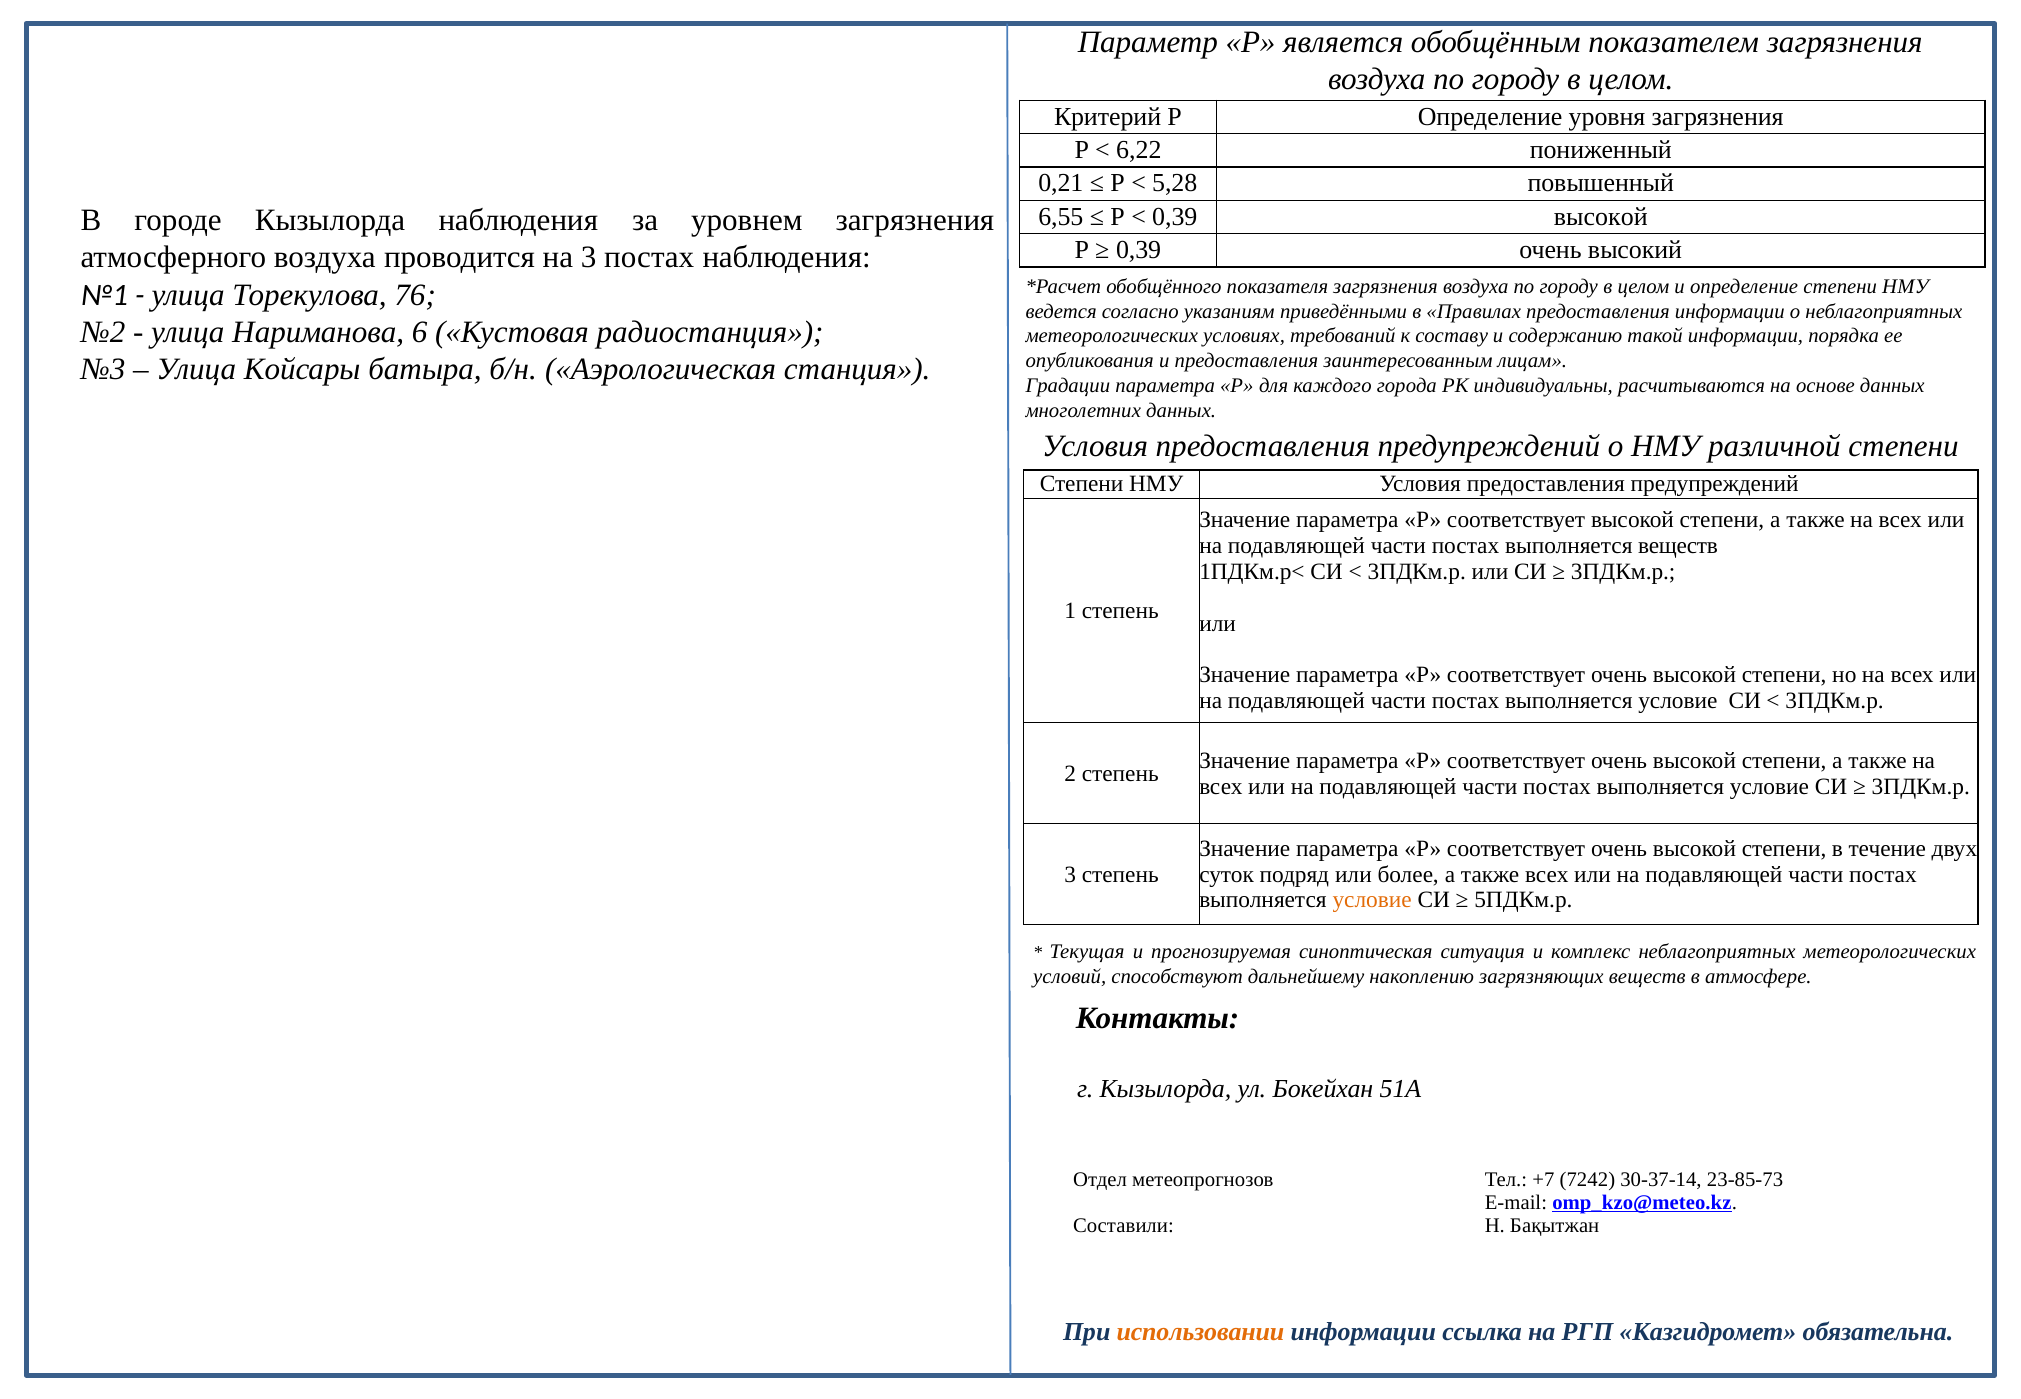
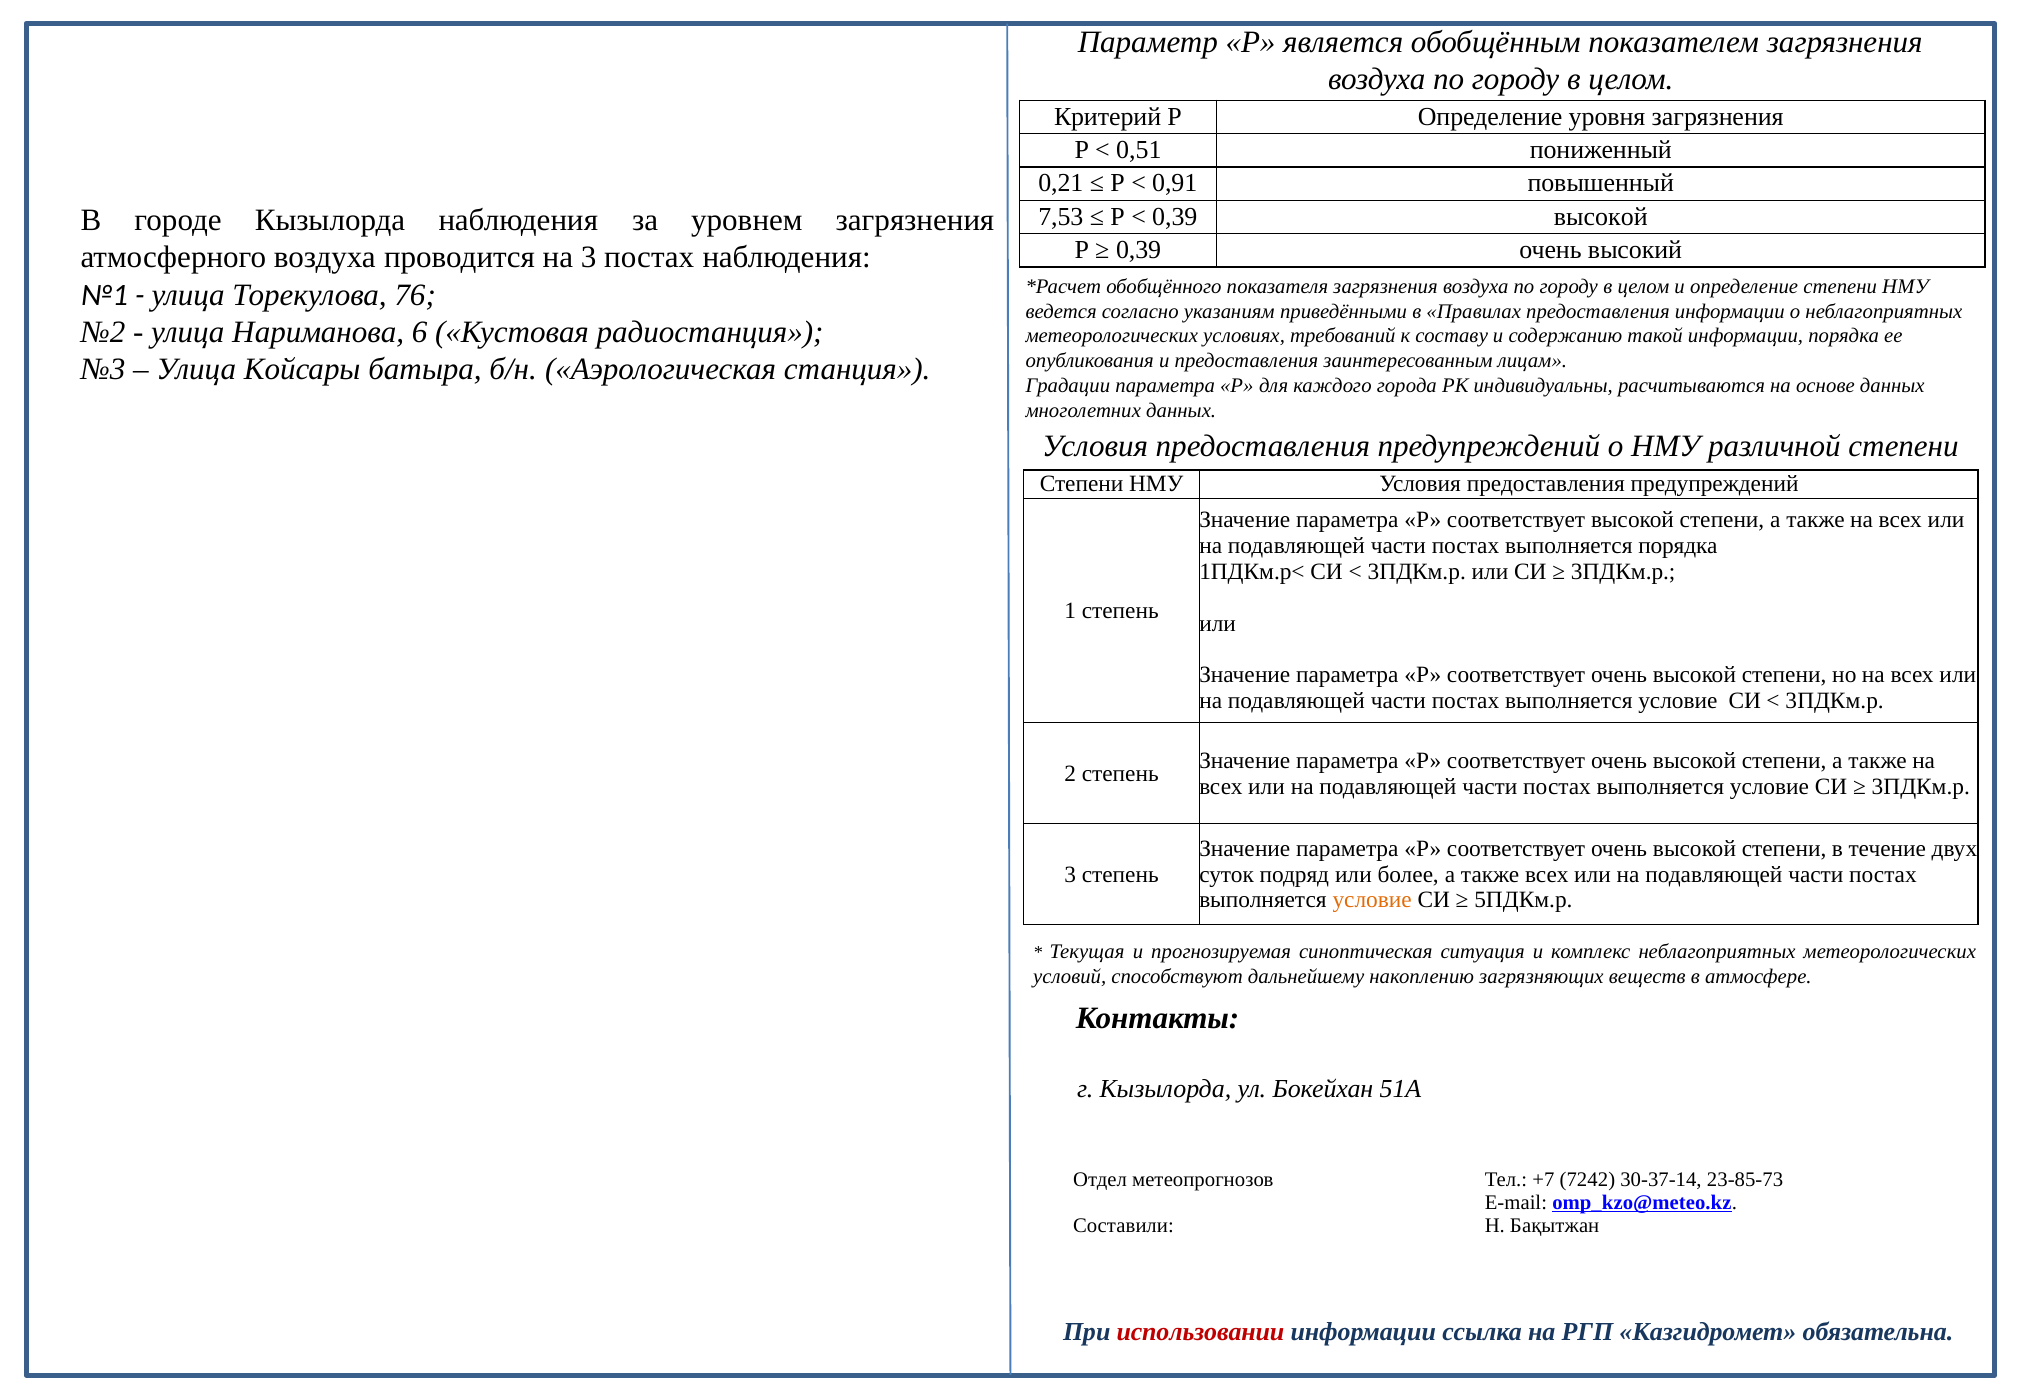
6,22: 6,22 -> 0,51
5,28: 5,28 -> 0,91
6,55: 6,55 -> 7,53
выполняется веществ: веществ -> порядка
использовании colour: orange -> red
